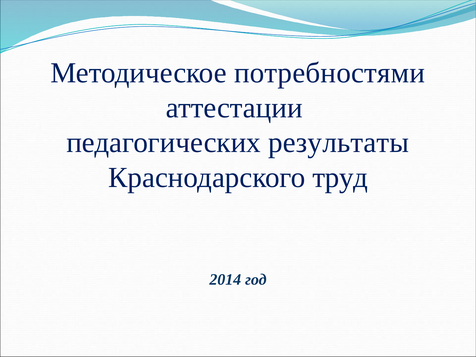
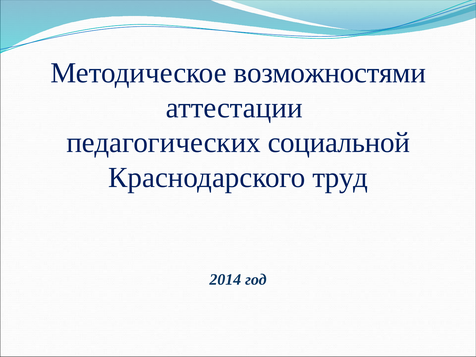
потребностями: потребностями -> возможностями
результаты: результаты -> социальной
